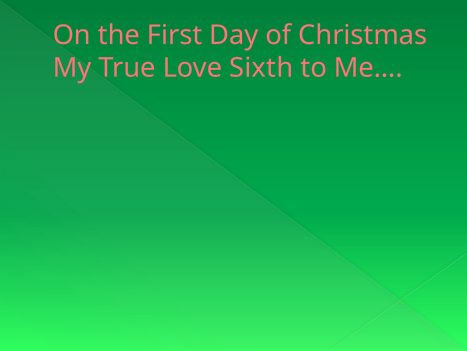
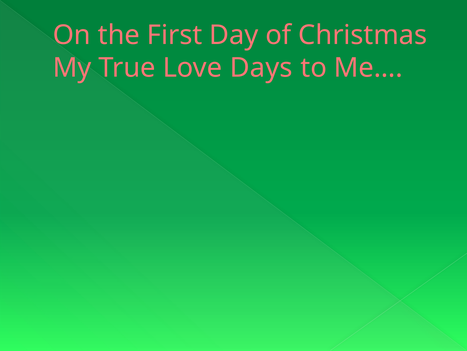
Sixth: Sixth -> Days
